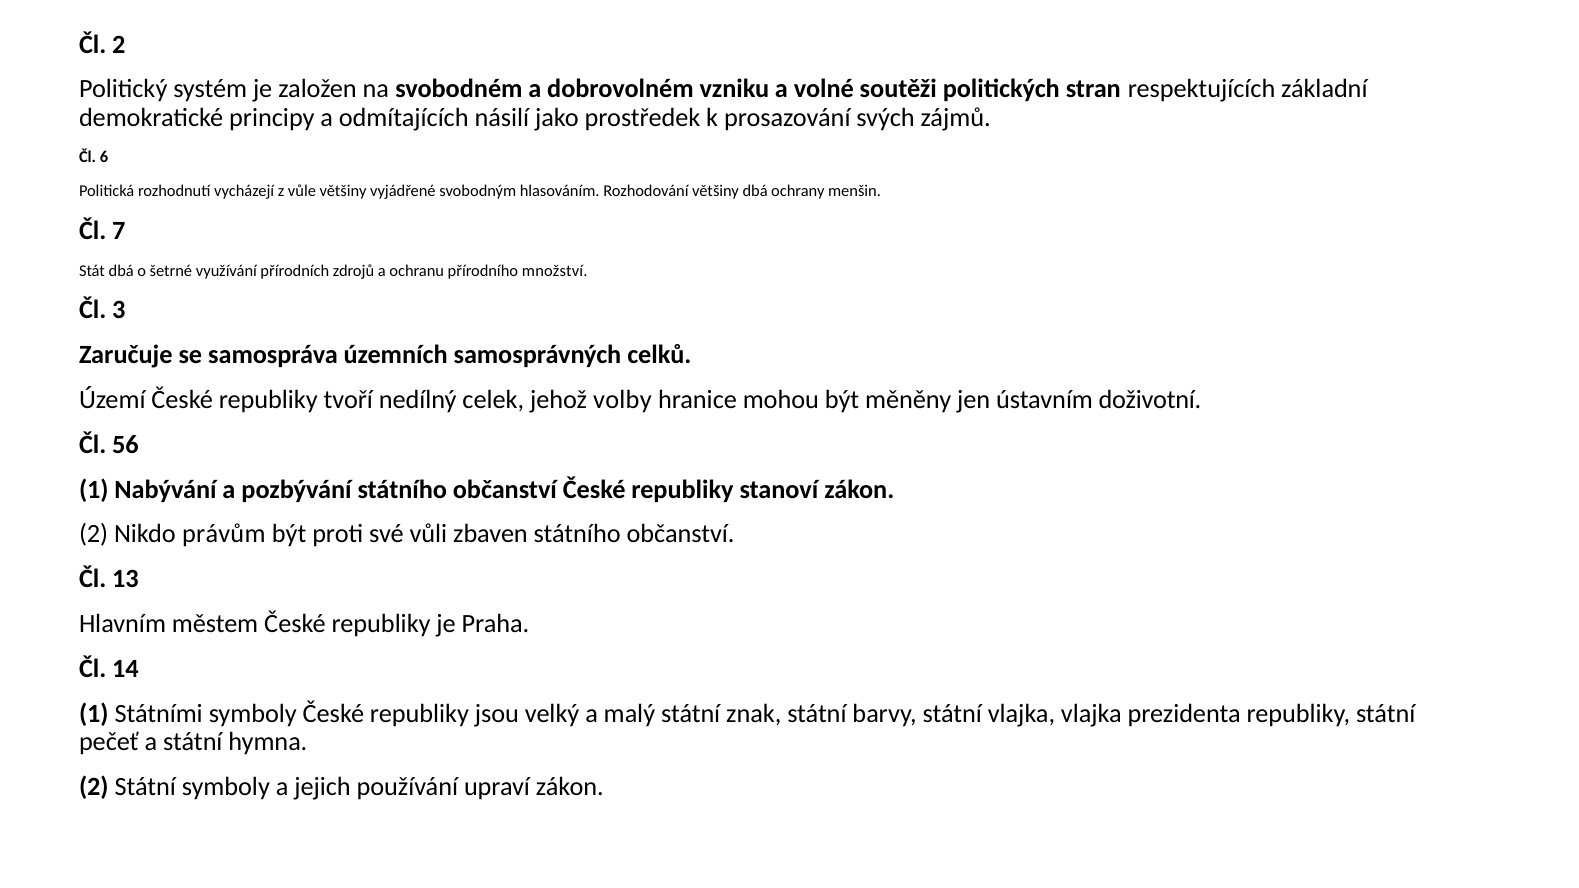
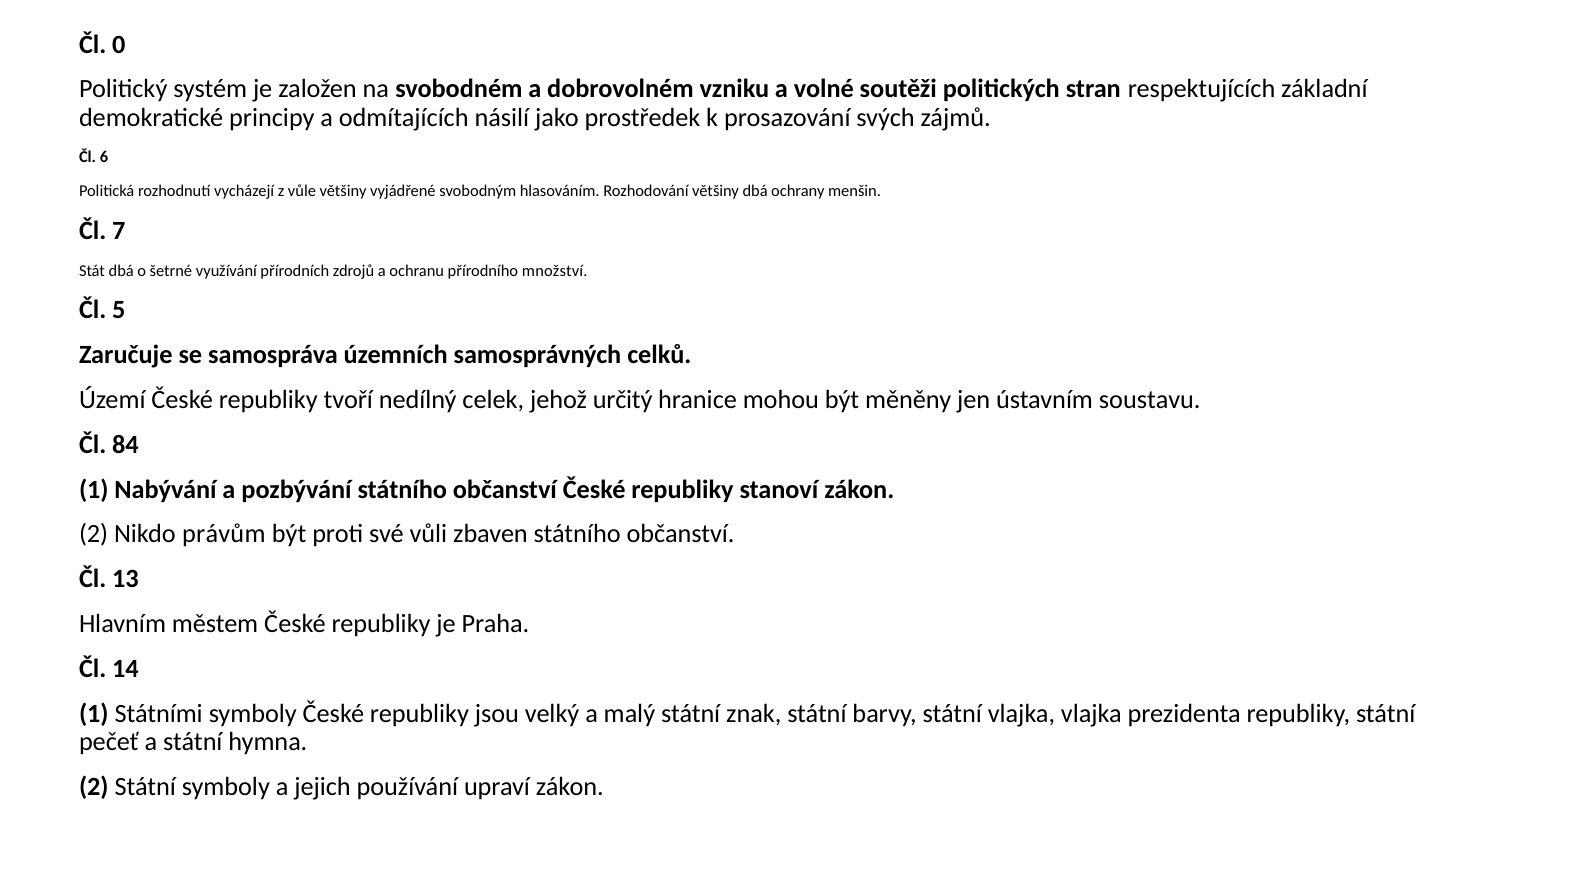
Čl 2: 2 -> 0
3: 3 -> 5
volby: volby -> určitý
doživotní: doživotní -> soustavu
56: 56 -> 84
